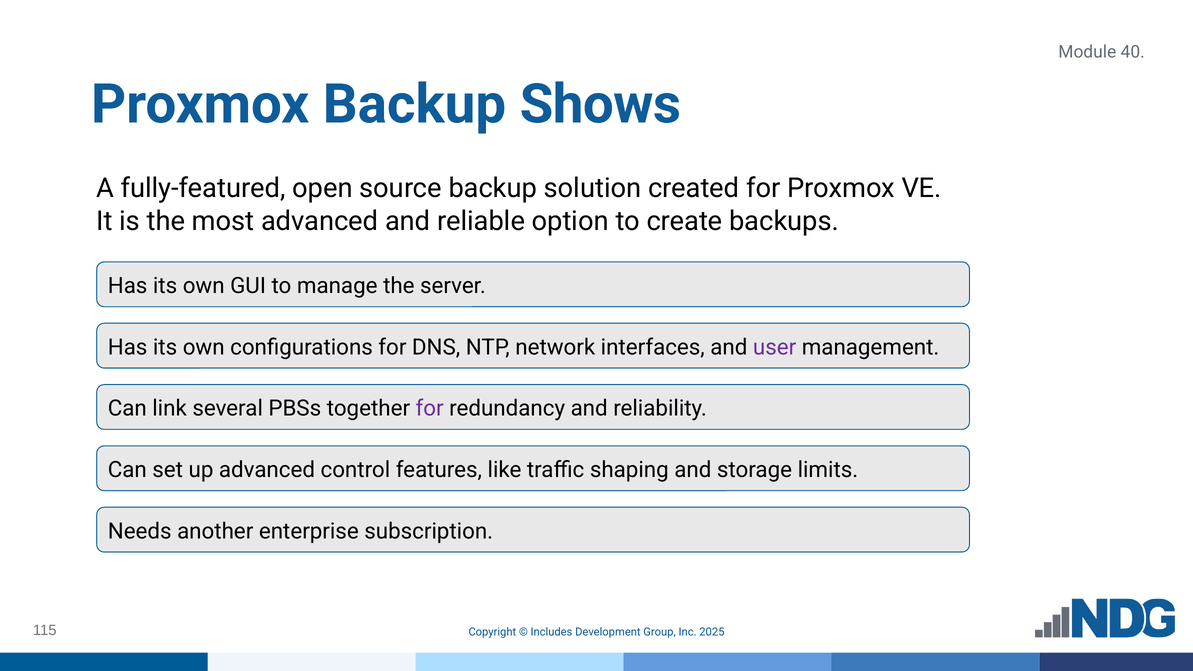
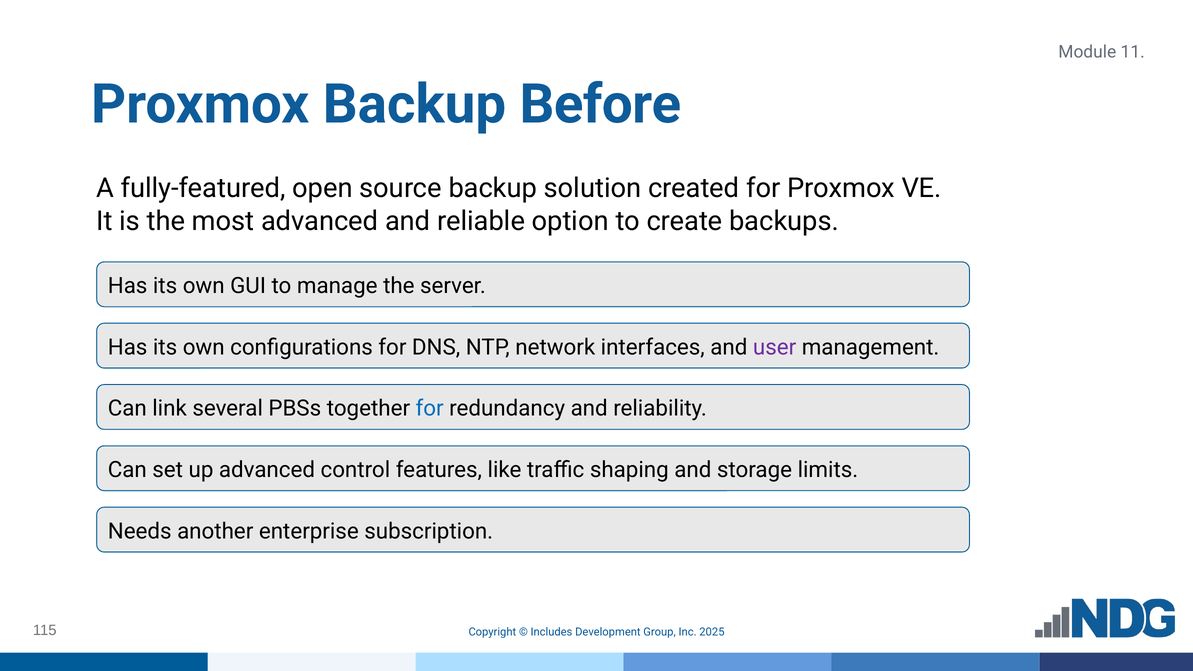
40: 40 -> 11
Shows: Shows -> Before
for at (430, 409) colour: purple -> blue
